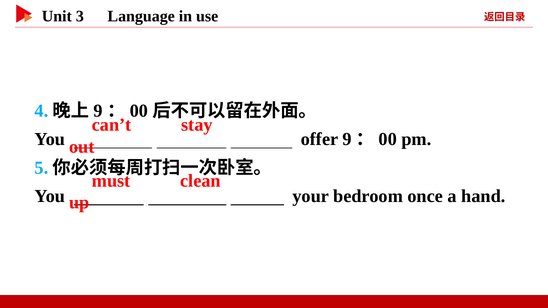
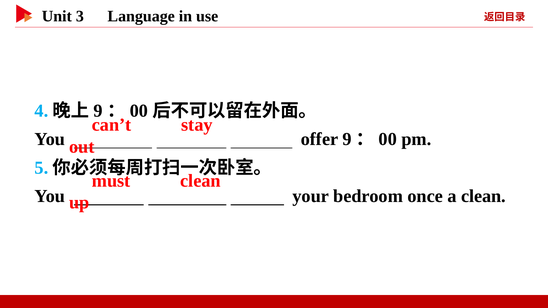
a hand: hand -> clean
